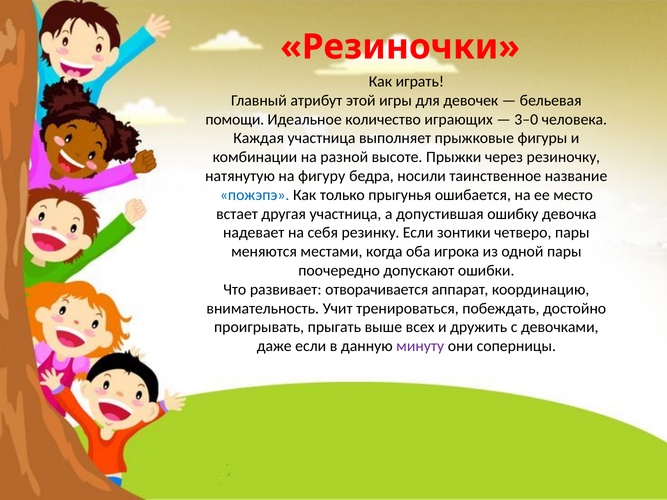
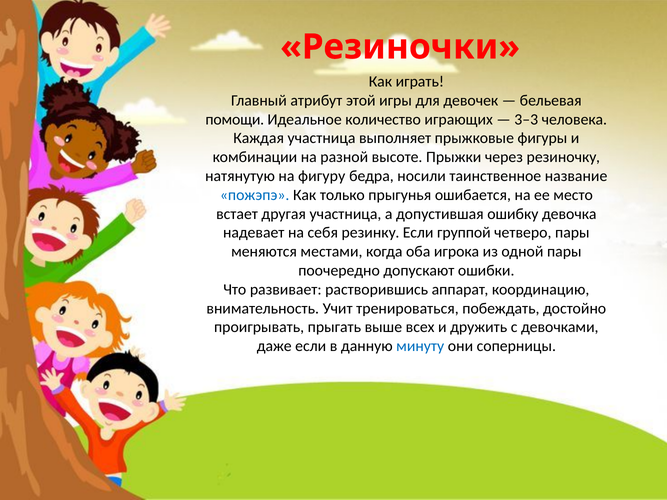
3–0: 3–0 -> 3–3
зонтики: зонтики -> группой
отворачивается: отворачивается -> растворившись
минуту colour: purple -> blue
